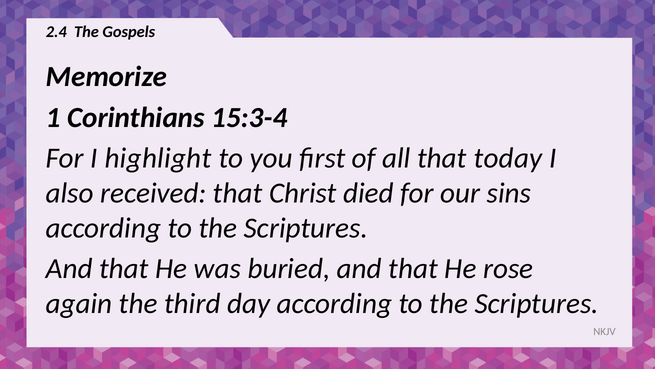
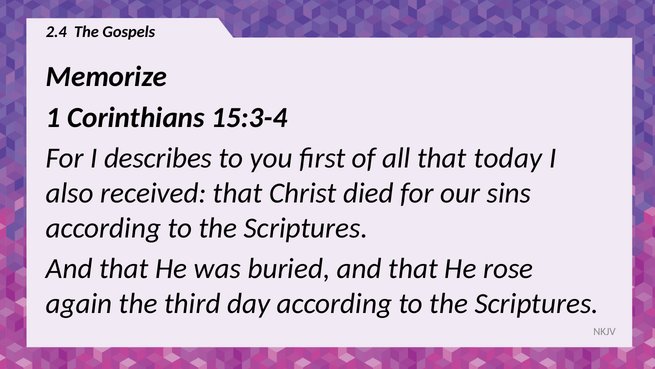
highlight: highlight -> describes
